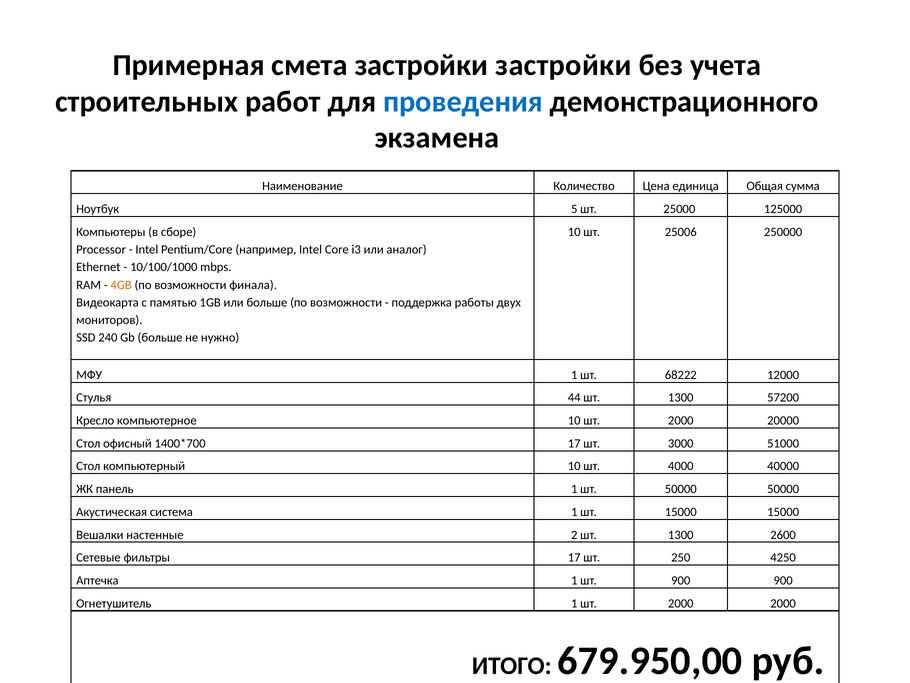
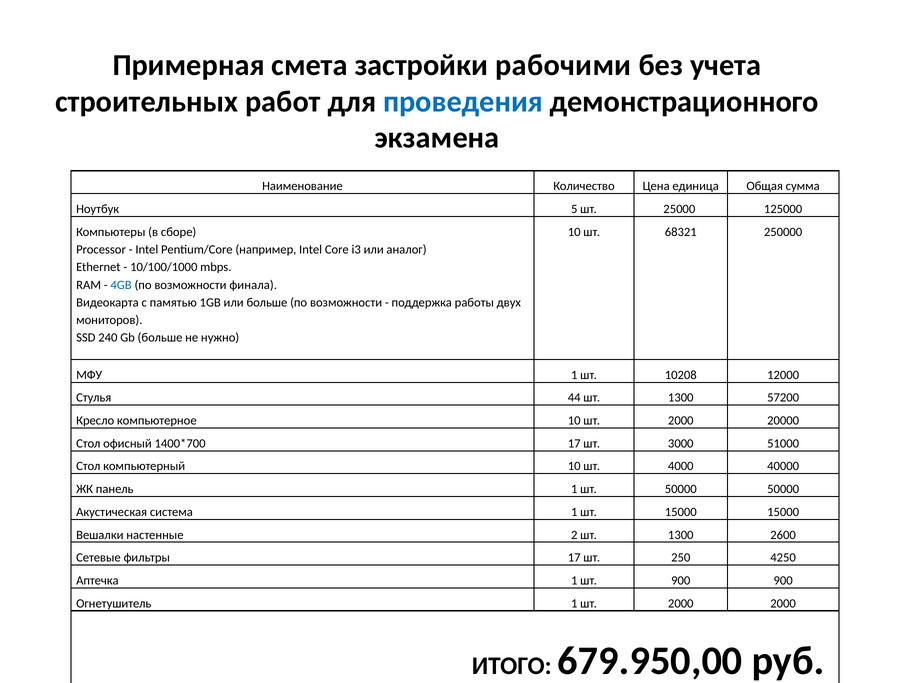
застройки застройки: застройки -> рабочими
25006: 25006 -> 68321
4GB colour: orange -> blue
68222: 68222 -> 10208
